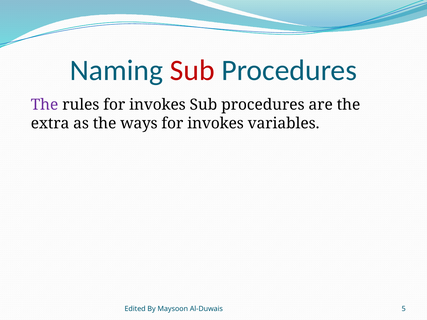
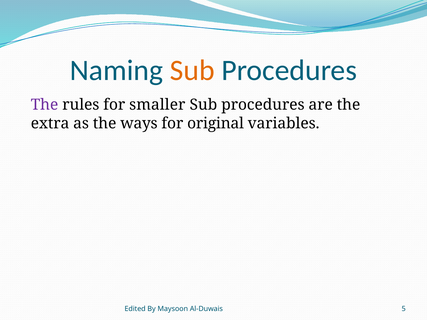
Sub at (192, 71) colour: red -> orange
rules for invokes: invokes -> smaller
invokes at (216, 123): invokes -> original
